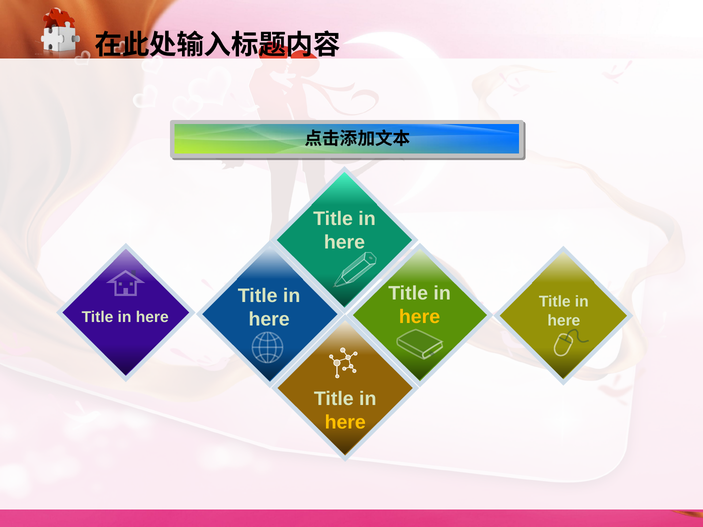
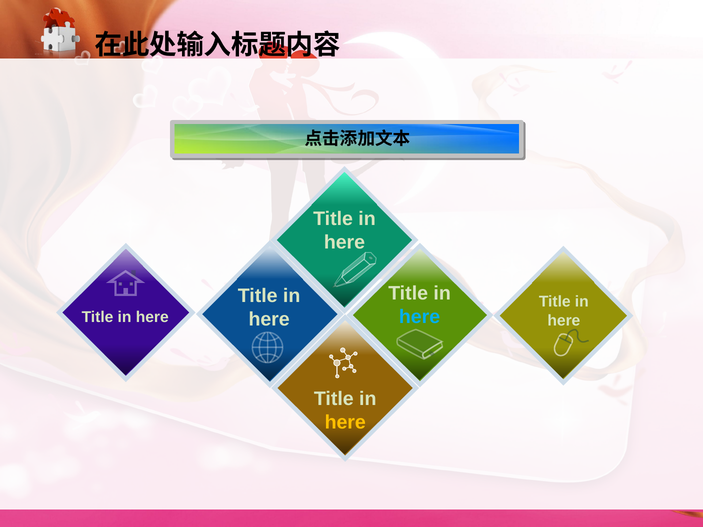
here at (420, 317) colour: yellow -> light blue
